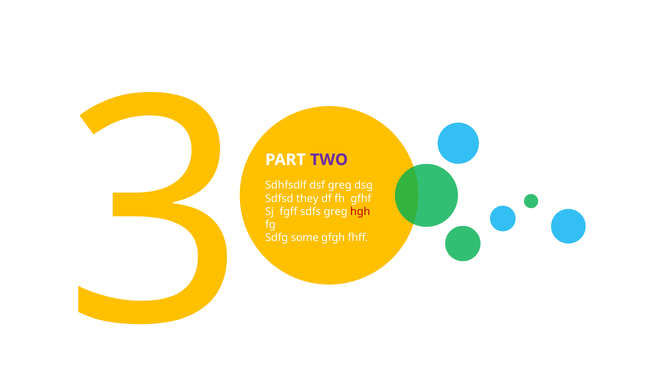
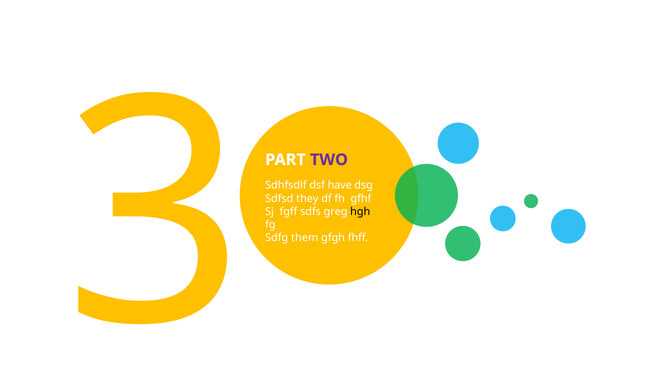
dsf greg: greg -> have
hgh colour: red -> black
some: some -> them
